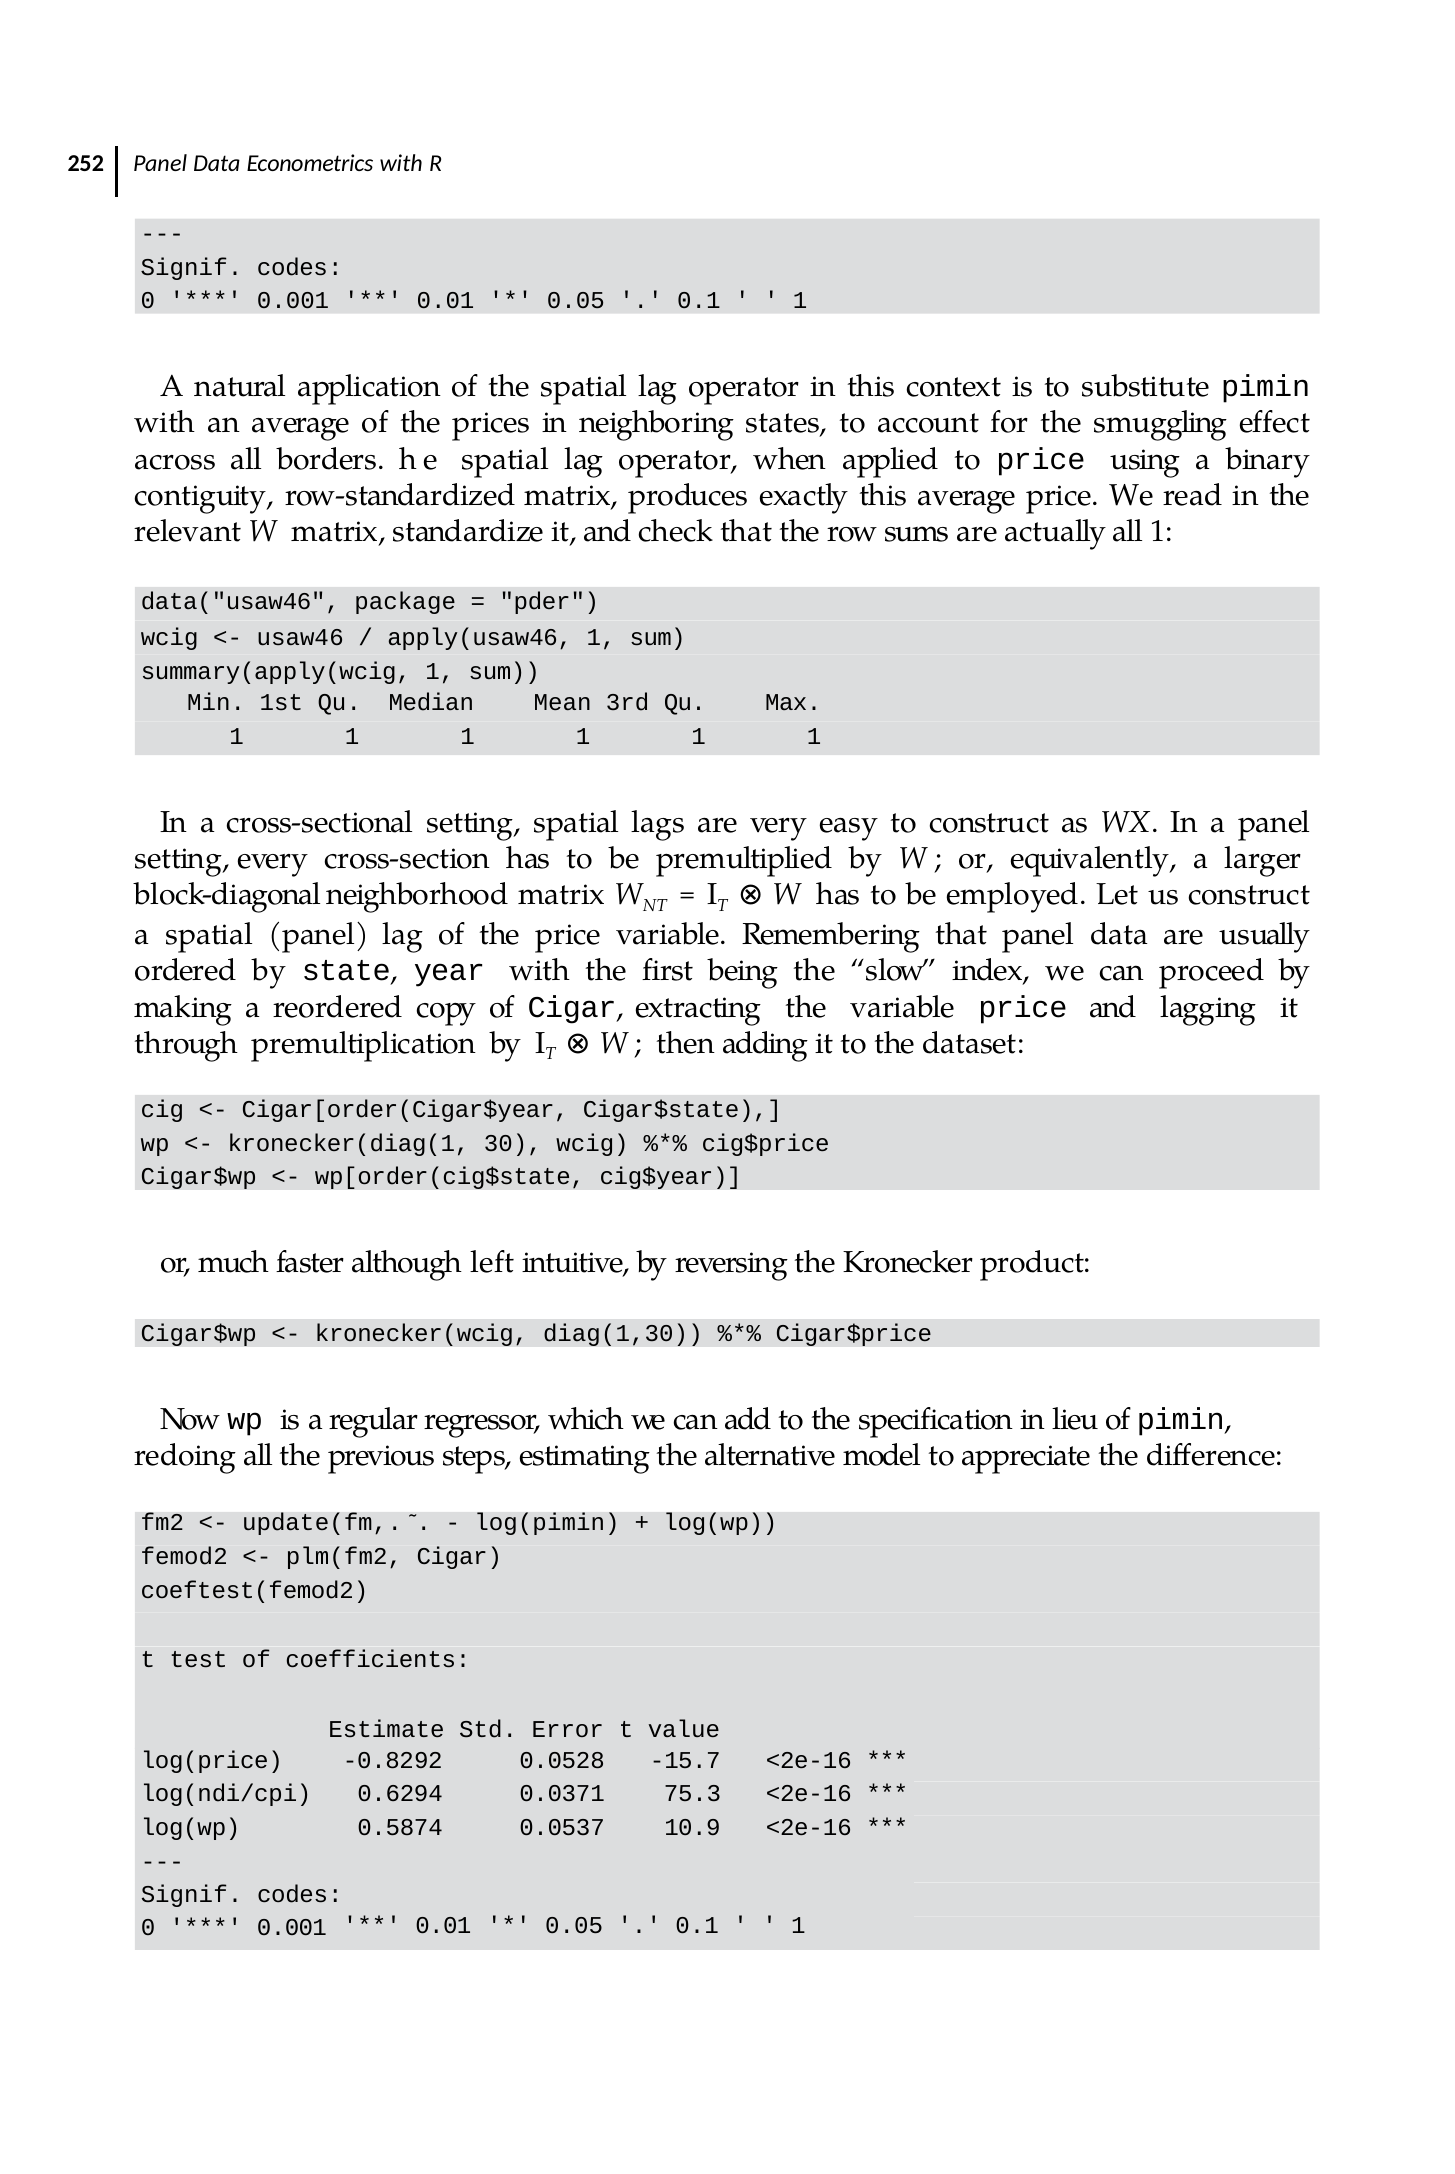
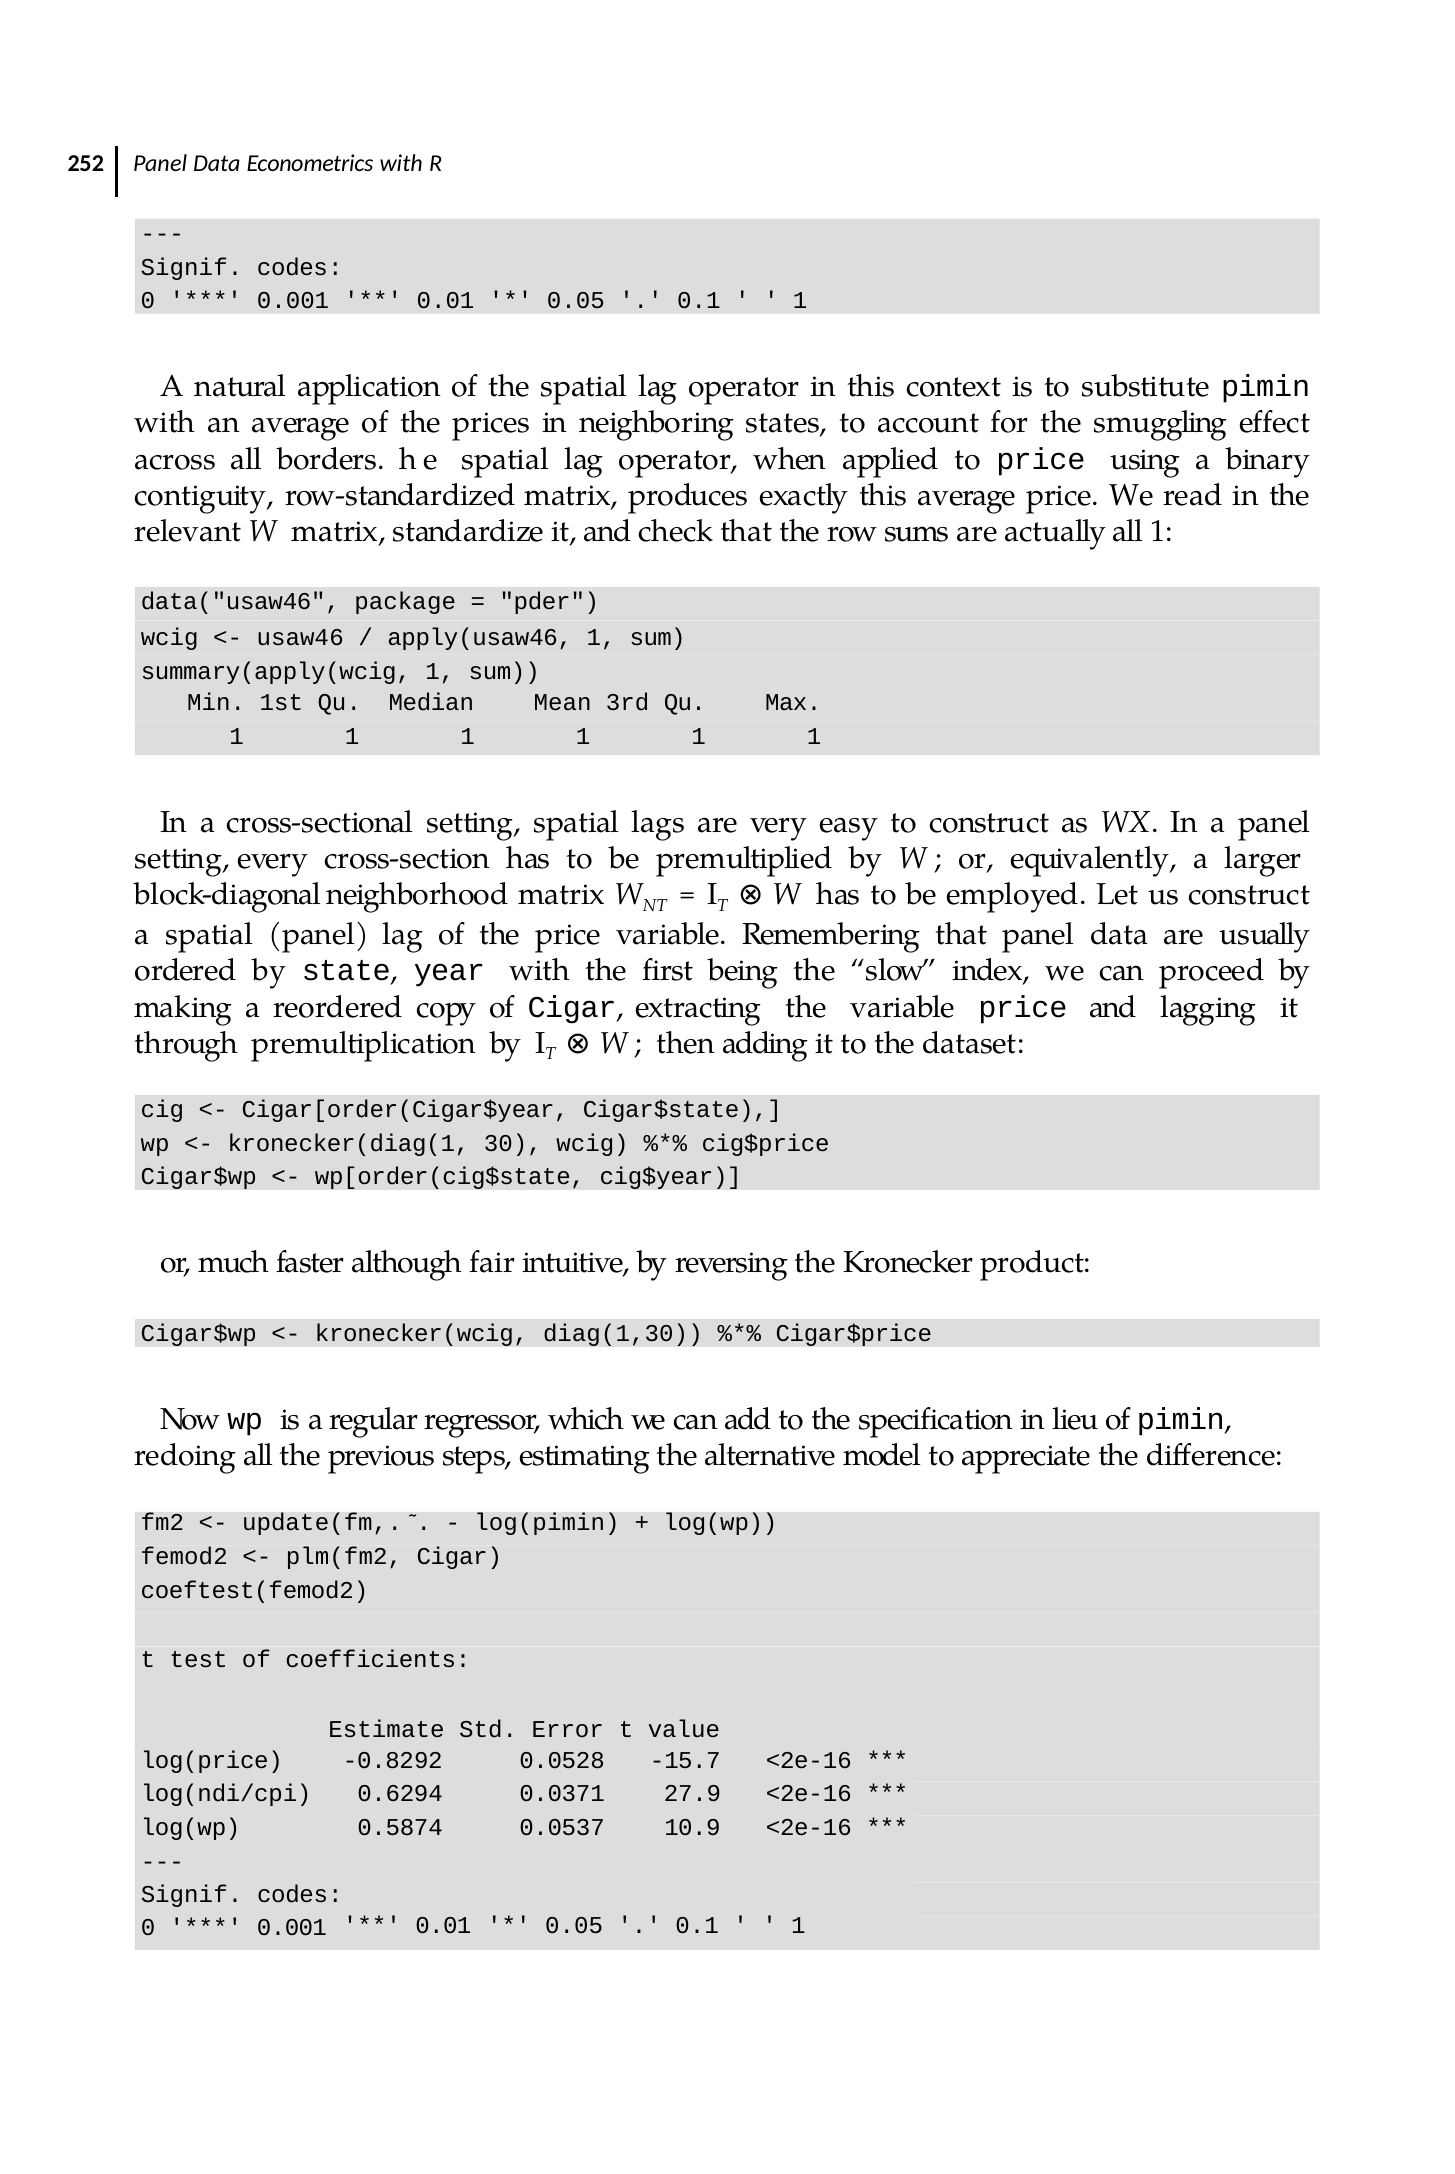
left: left -> fair
75.3: 75.3 -> 27.9
